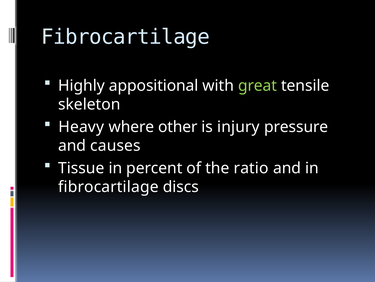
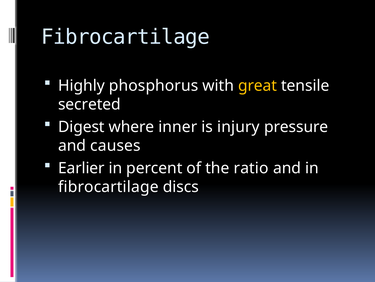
appositional: appositional -> phosphorus
great colour: light green -> yellow
skeleton: skeleton -> secreted
Heavy: Heavy -> Digest
other: other -> inner
Tissue: Tissue -> Earlier
